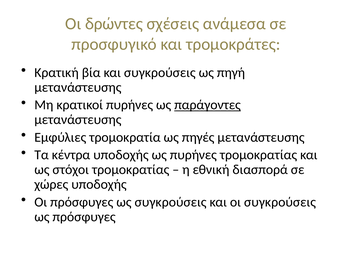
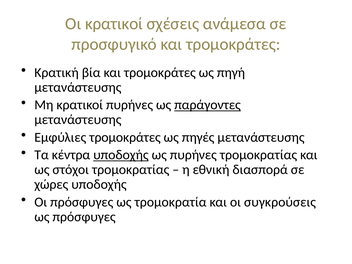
Οι δρώντες: δρώντες -> κρατικοί
βία και συγκρούσεις: συγκρούσεις -> τρομοκράτες
Εμφύλιες τρομοκρατία: τρομοκρατία -> τρομοκράτες
υποδοχής at (121, 155) underline: none -> present
ως συγκρούσεις: συγκρούσεις -> τρομοκρατία
